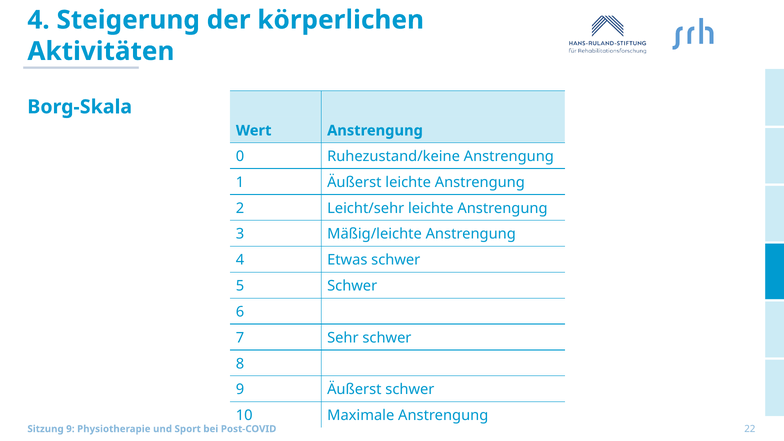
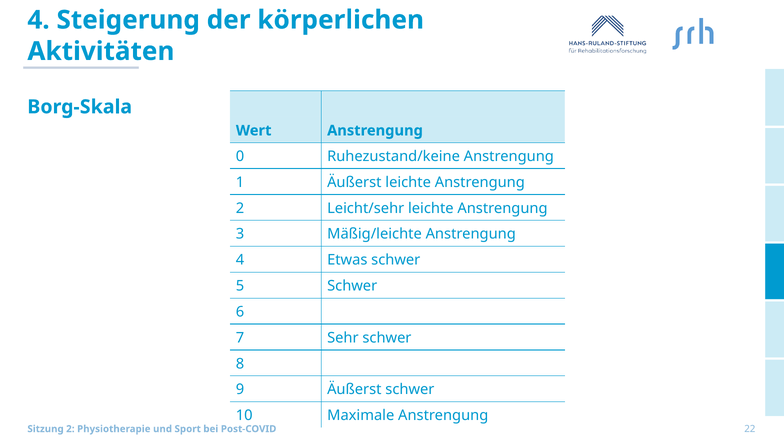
Sitzung 9: 9 -> 2
